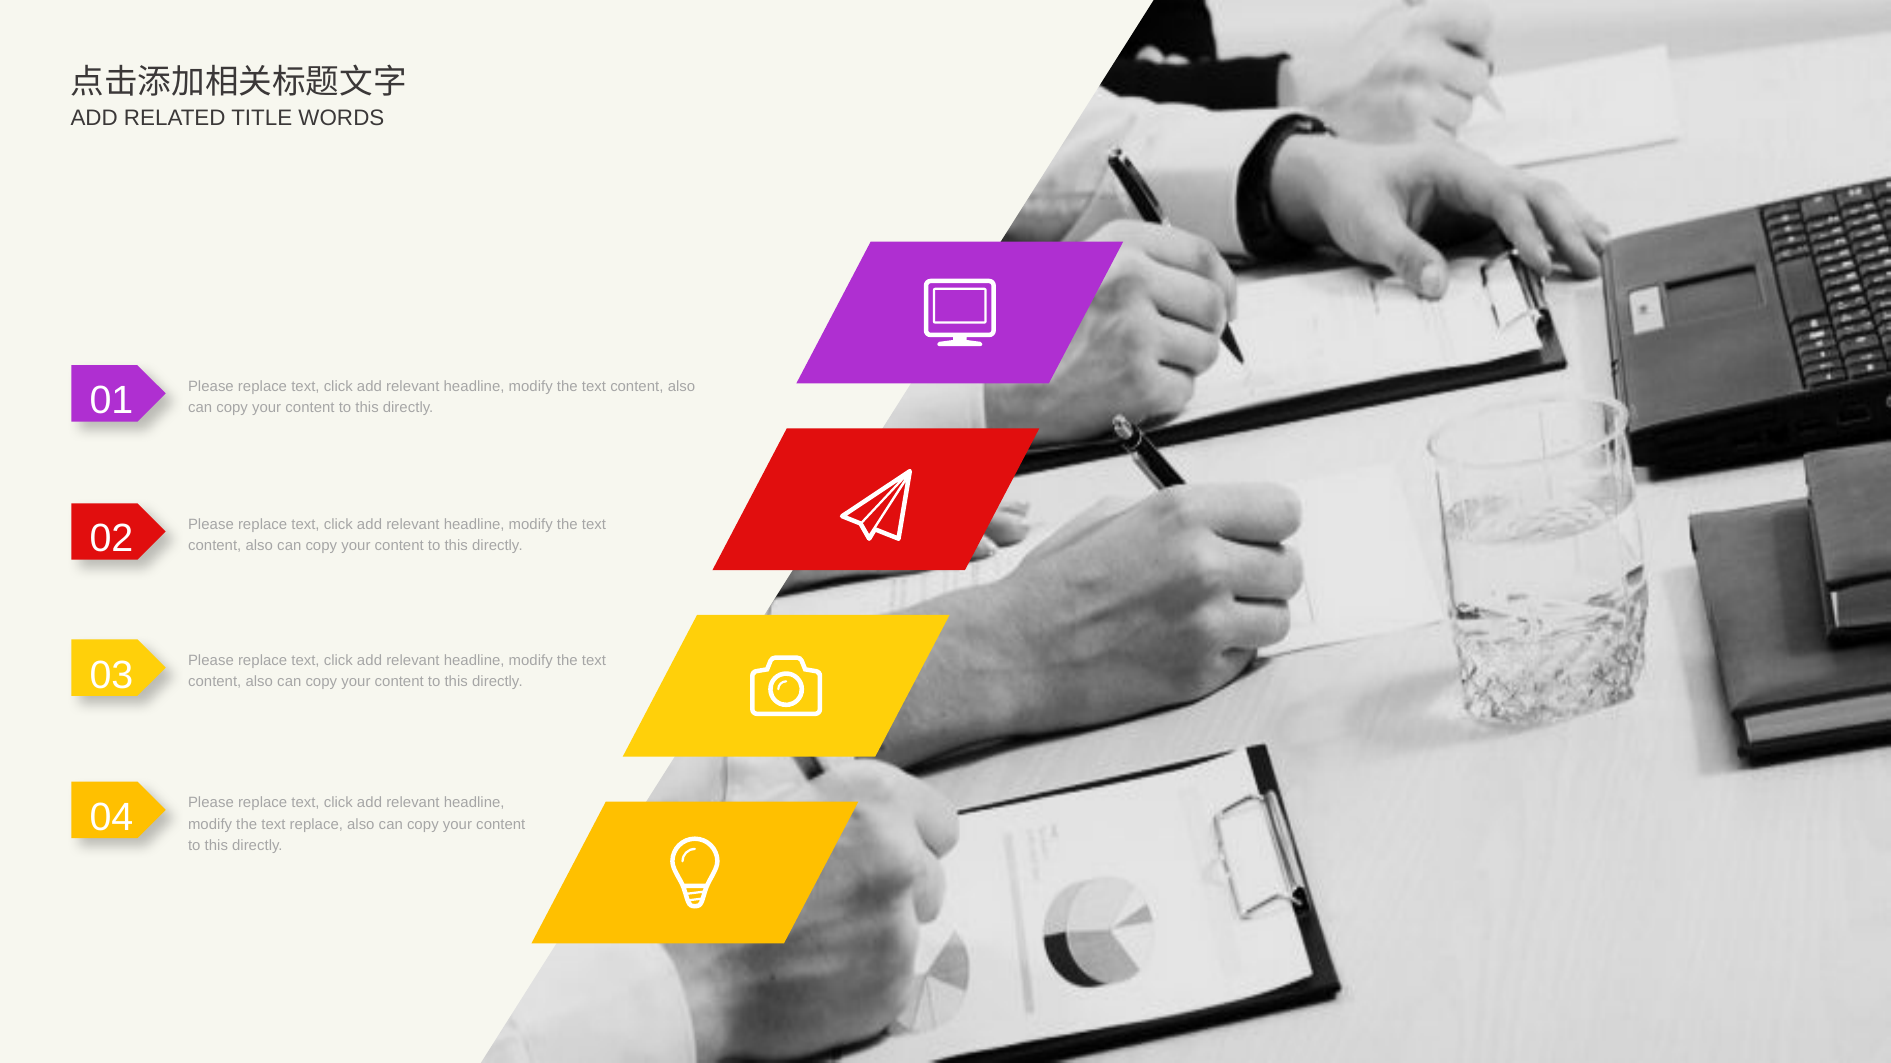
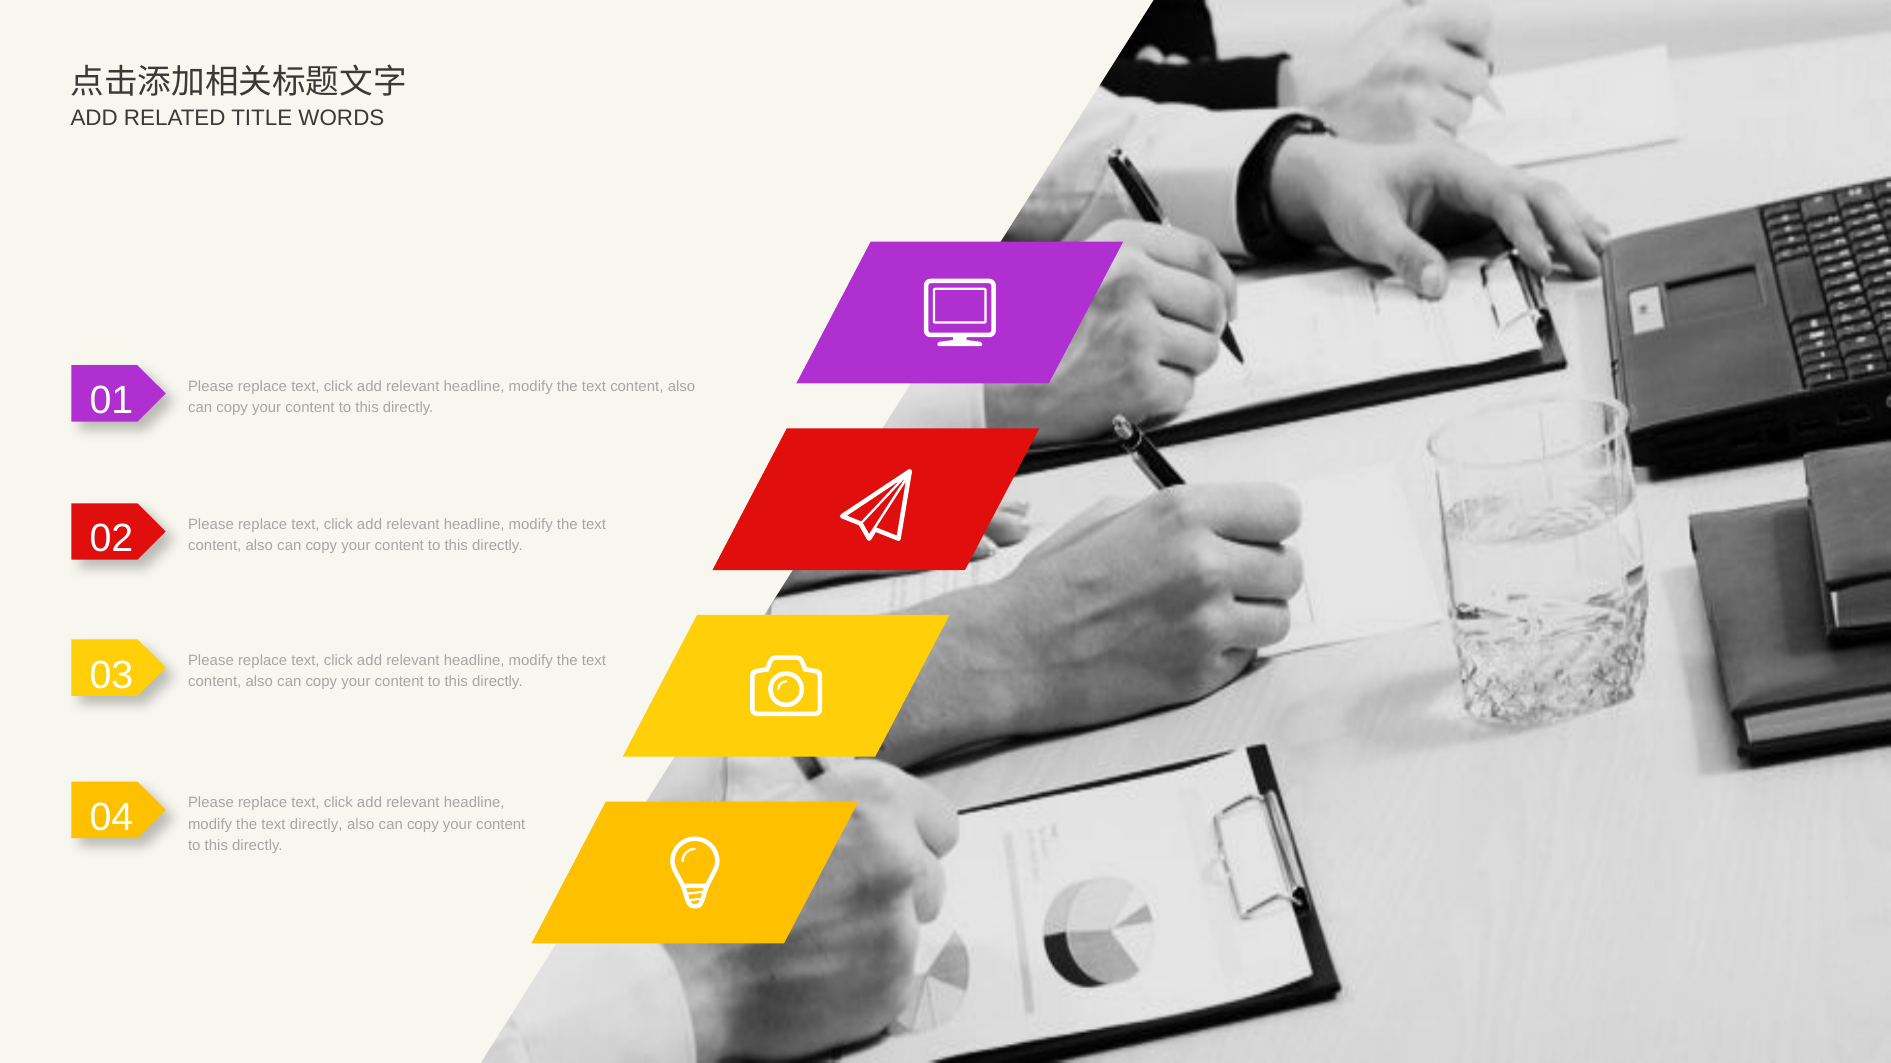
text replace: replace -> directly
